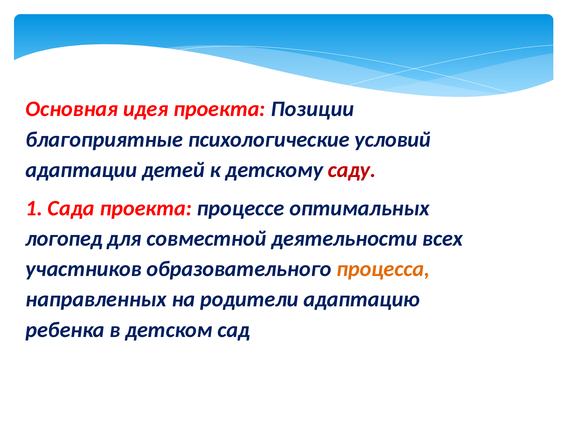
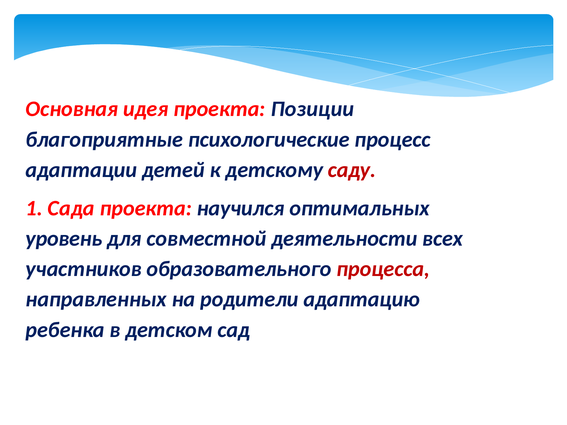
условий: условий -> процесс
процессе: процессе -> научился
логопед: логопед -> уровень
процесса colour: orange -> red
